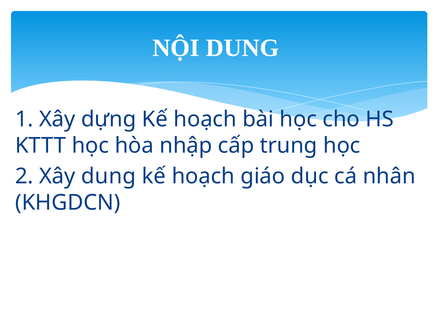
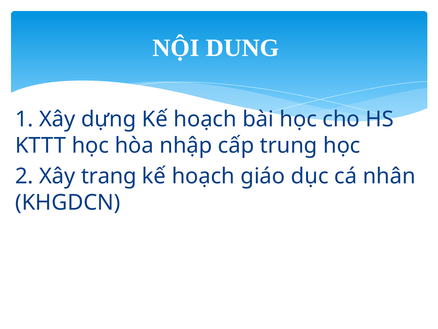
Xây dung: dung -> trang
